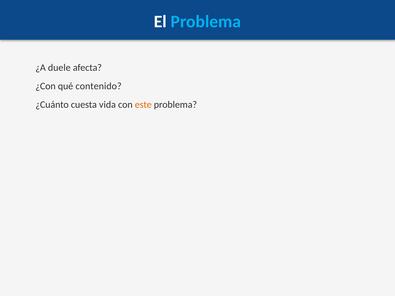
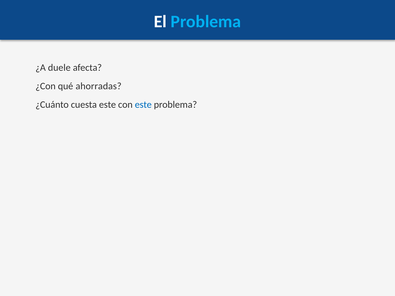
contenido: contenido -> ahorradas
cuesta vida: vida -> este
este at (143, 105) colour: orange -> blue
